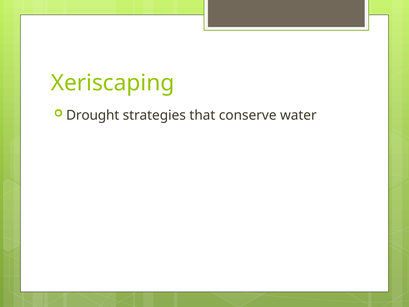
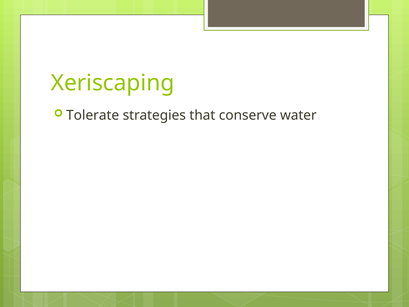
Drought: Drought -> Tolerate
